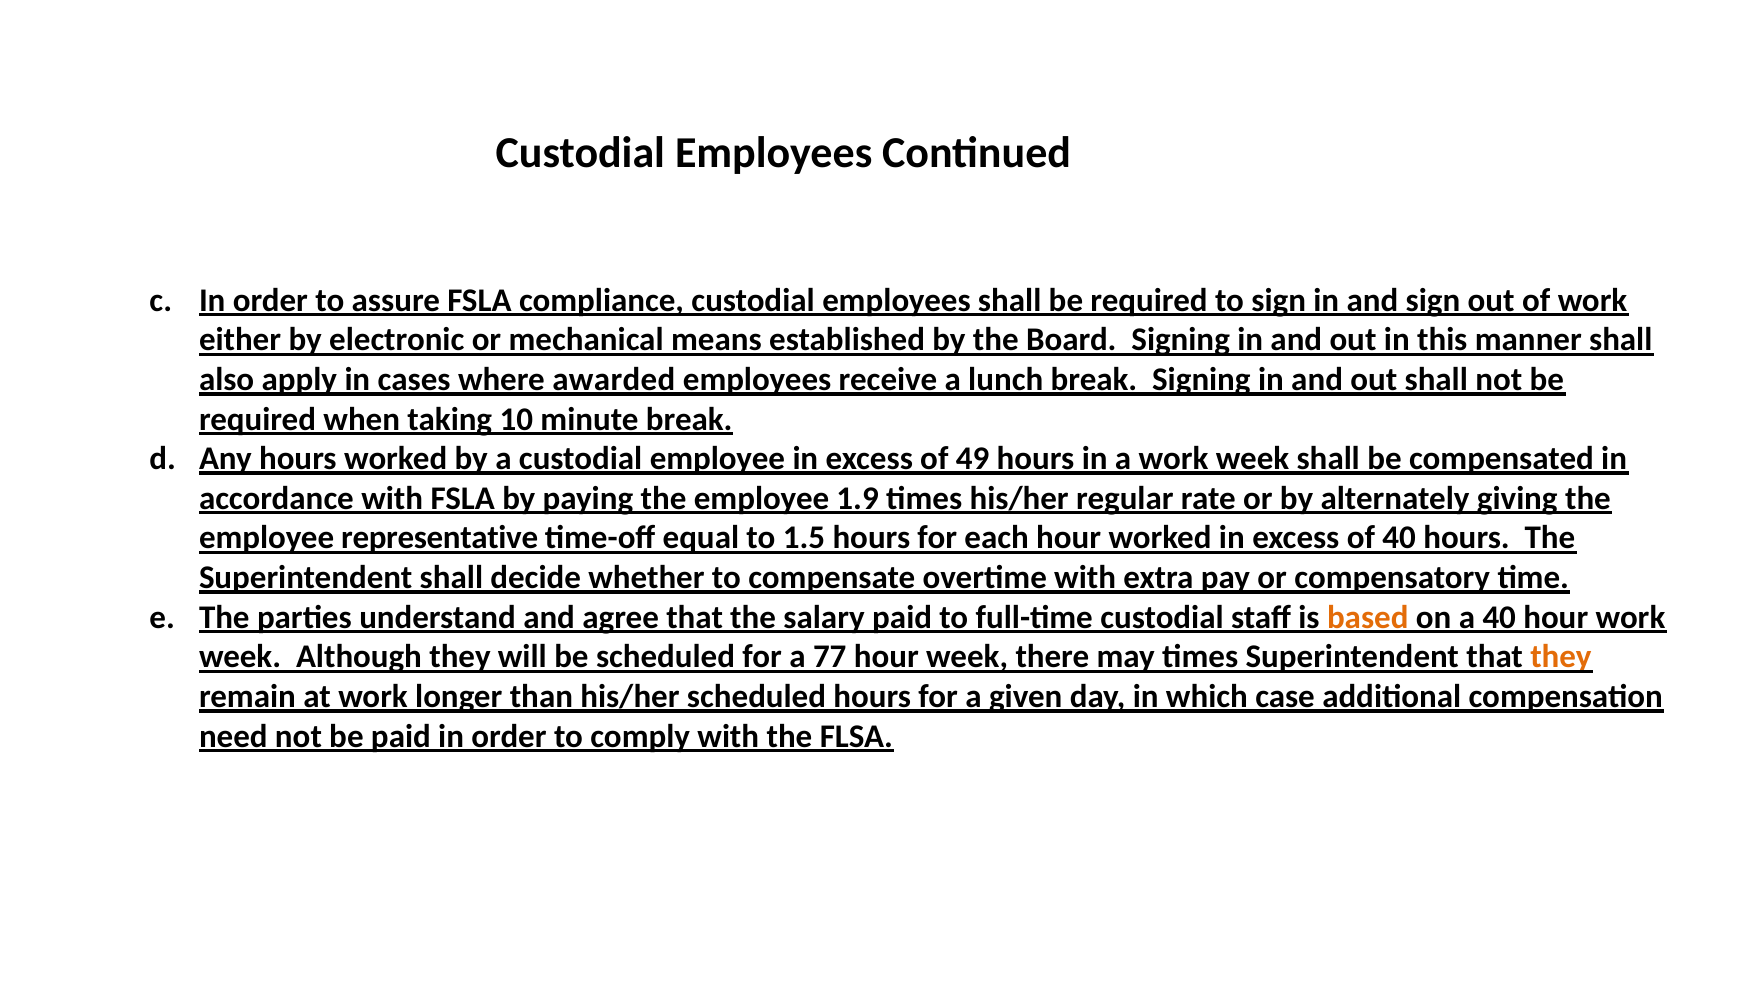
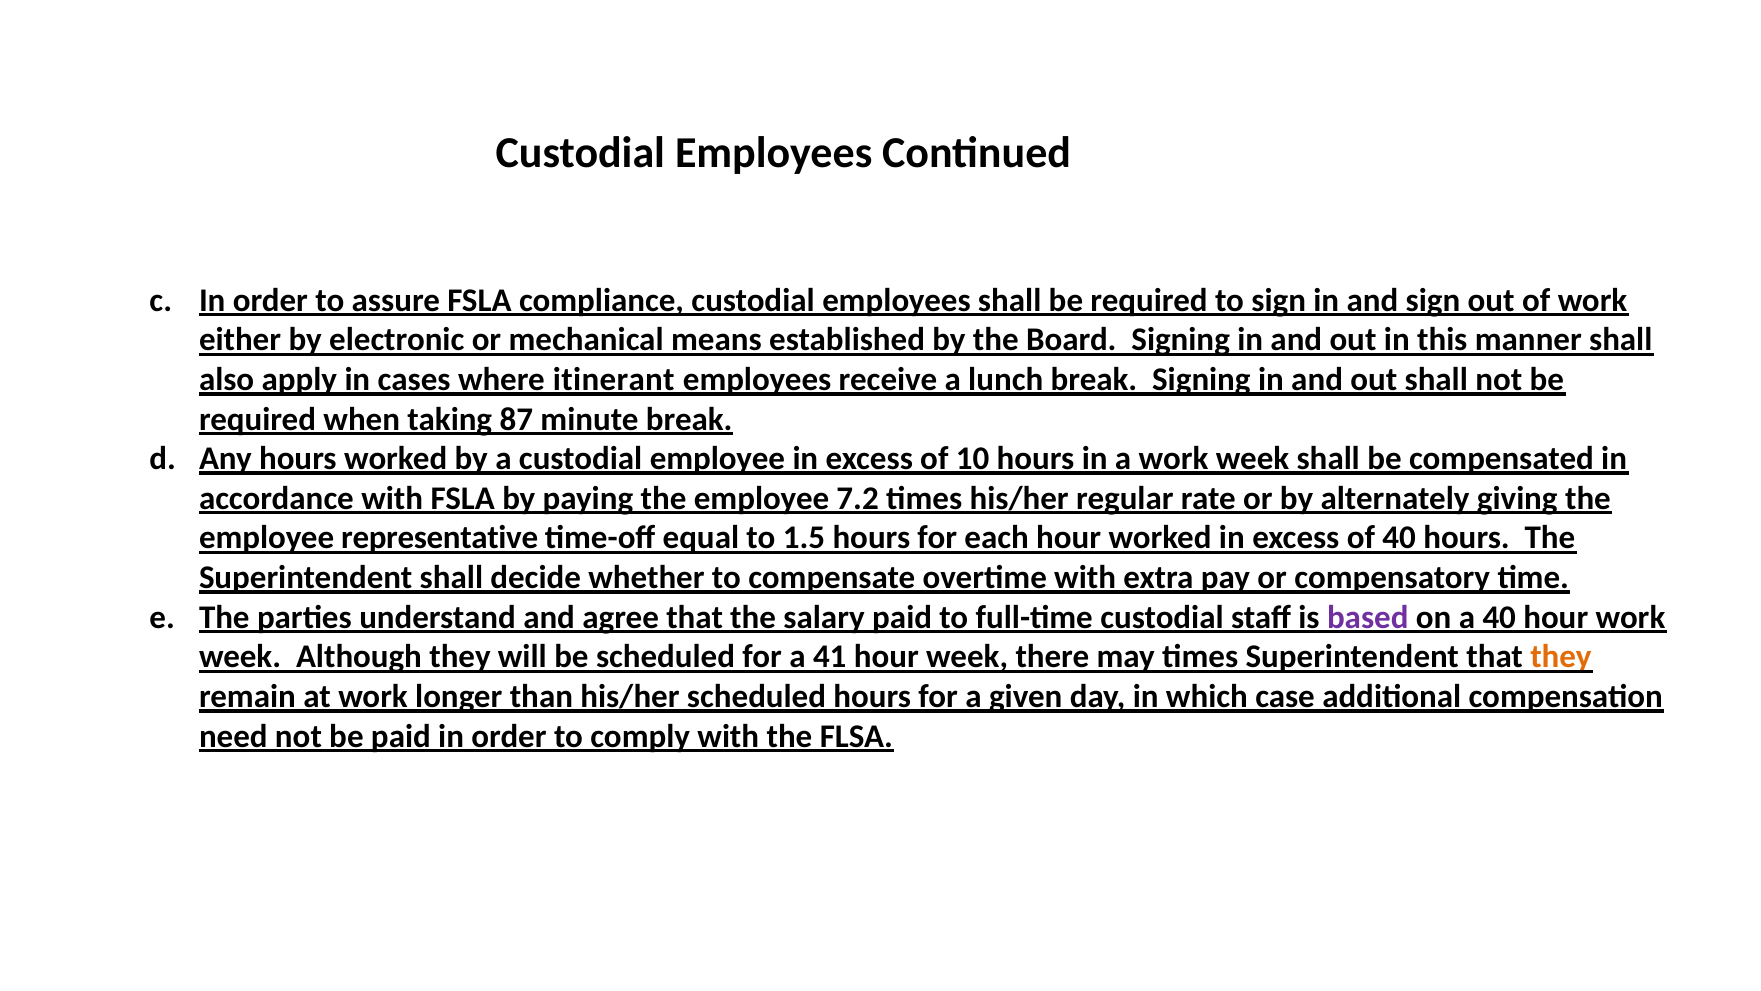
awarded: awarded -> itinerant
10: 10 -> 87
49: 49 -> 10
1.9: 1.9 -> 7.2
based colour: orange -> purple
77: 77 -> 41
